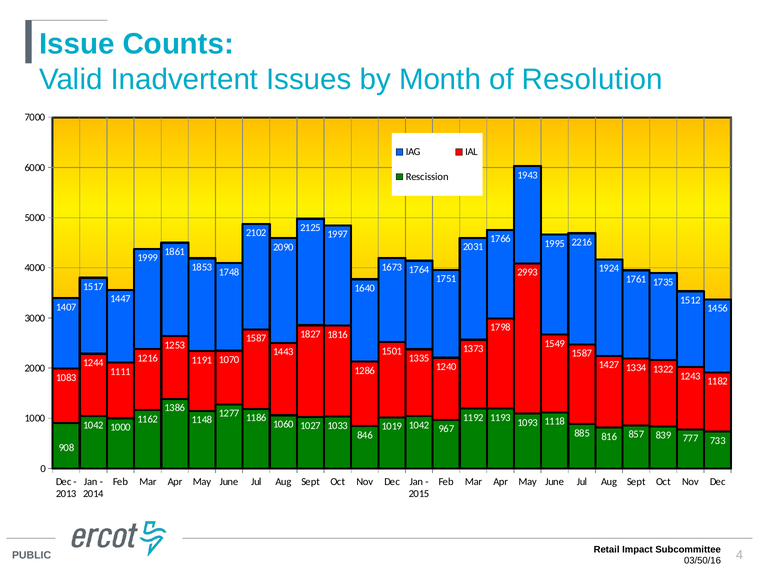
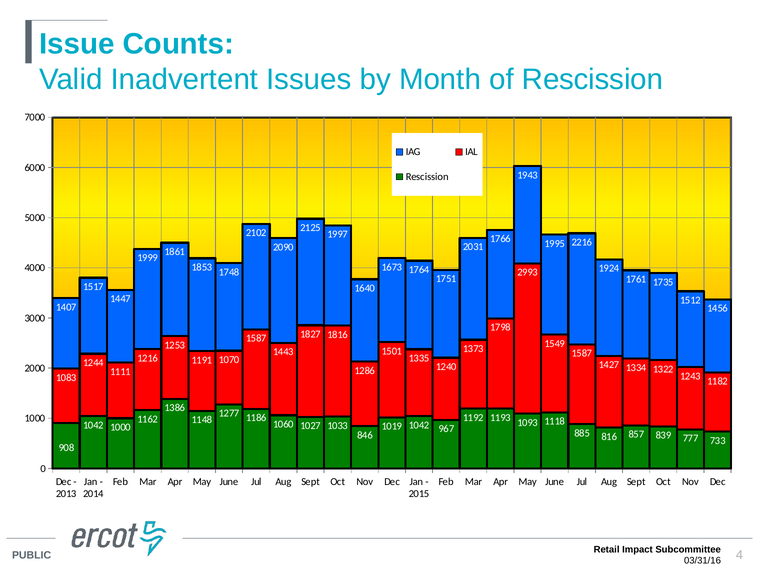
of Resolution: Resolution -> Rescission
03/50/16: 03/50/16 -> 03/31/16
